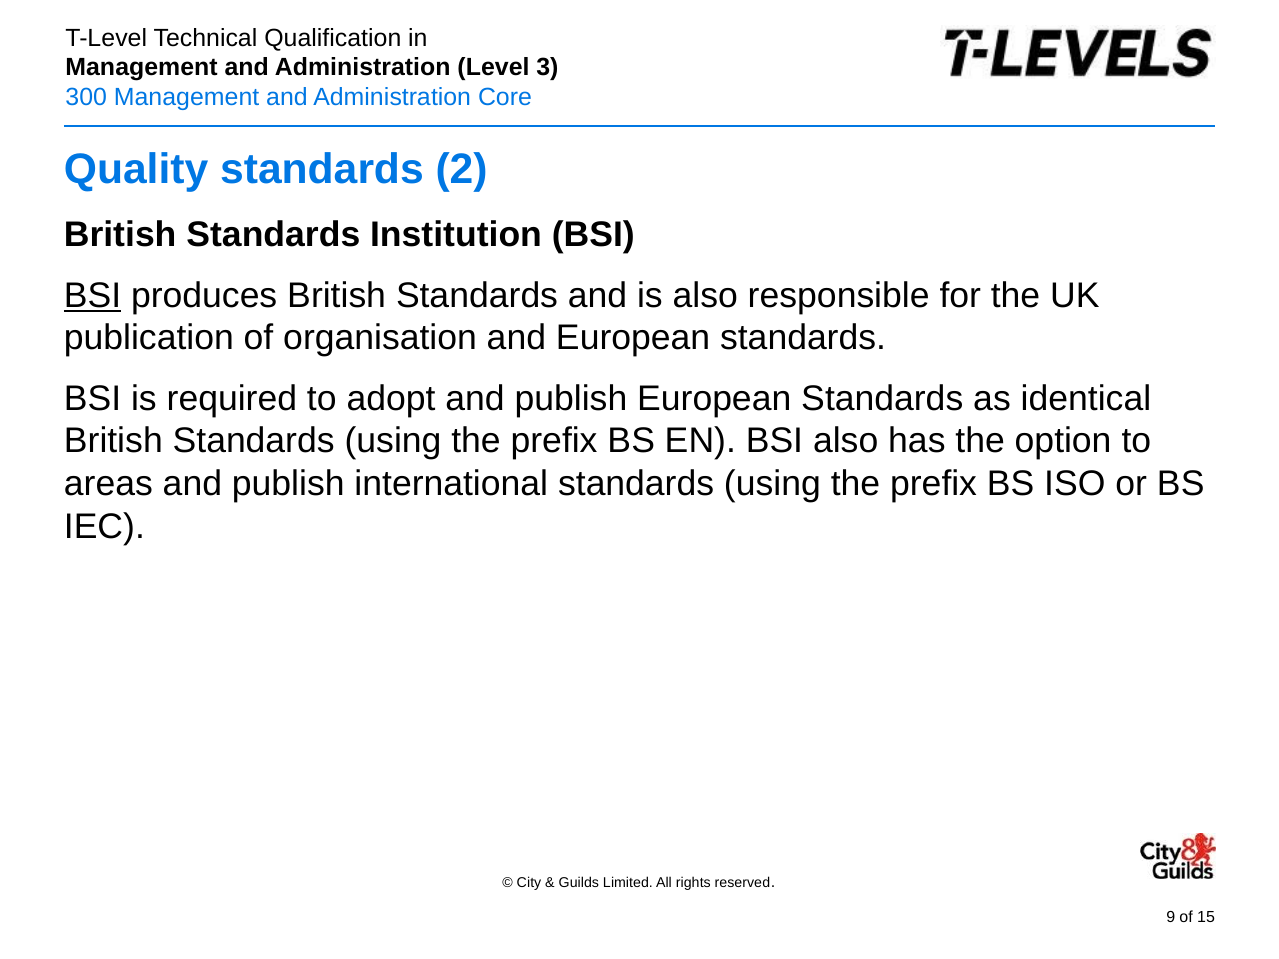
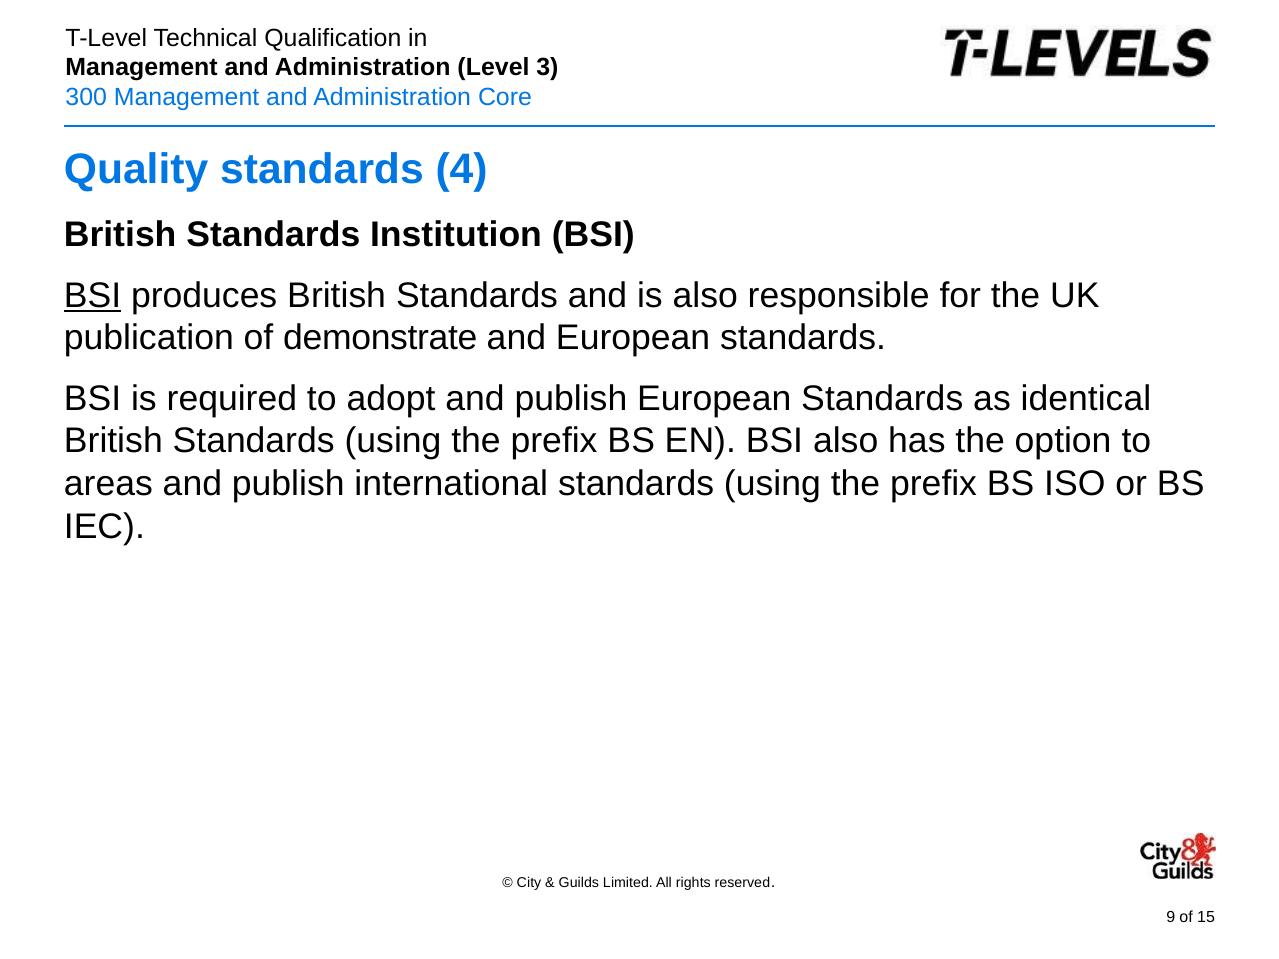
2: 2 -> 4
organisation: organisation -> demonstrate
